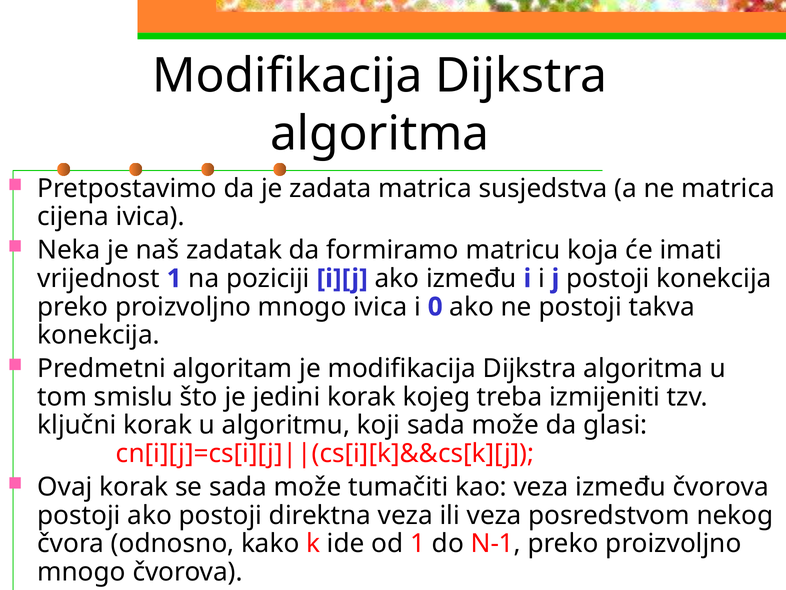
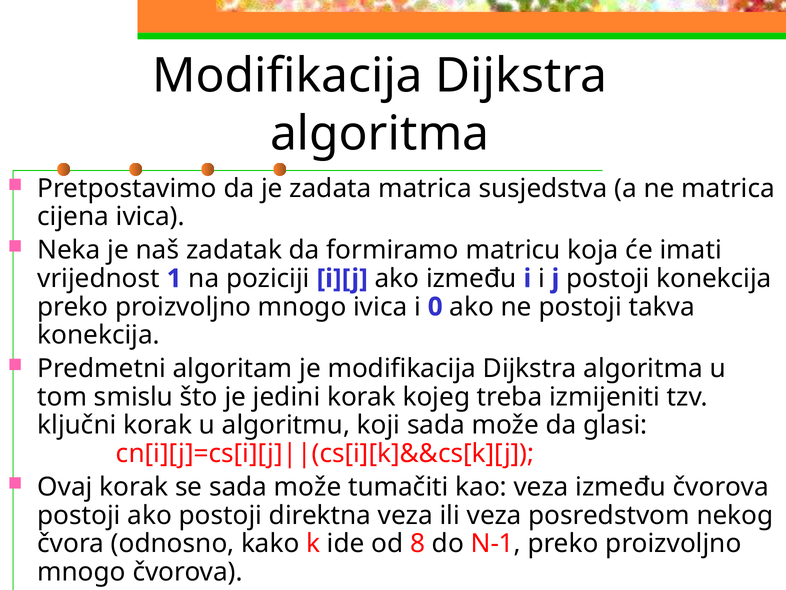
od 1: 1 -> 8
